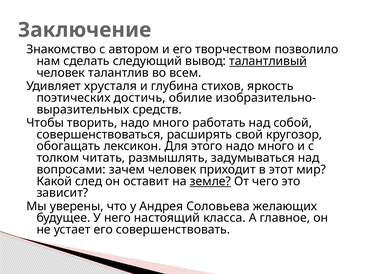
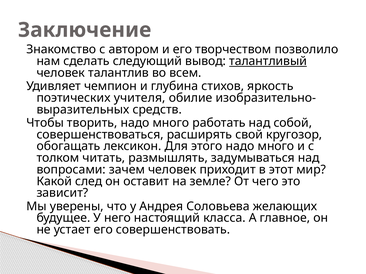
хрусталя: хрусталя -> чемпион
достичь: достичь -> учителя
земле underline: present -> none
